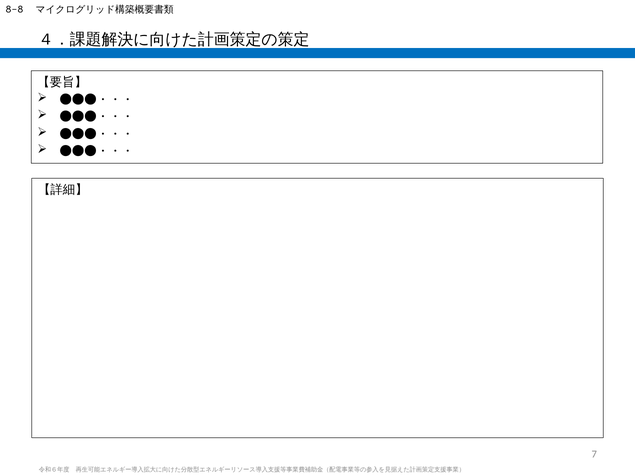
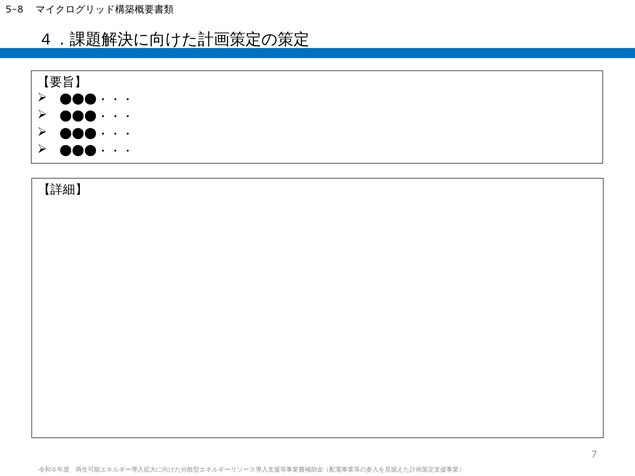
8-8: 8-8 -> 5-8
